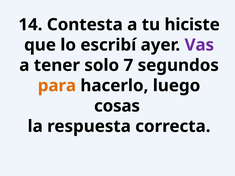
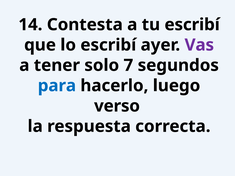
tu hiciste: hiciste -> escribí
para colour: orange -> blue
cosas: cosas -> verso
